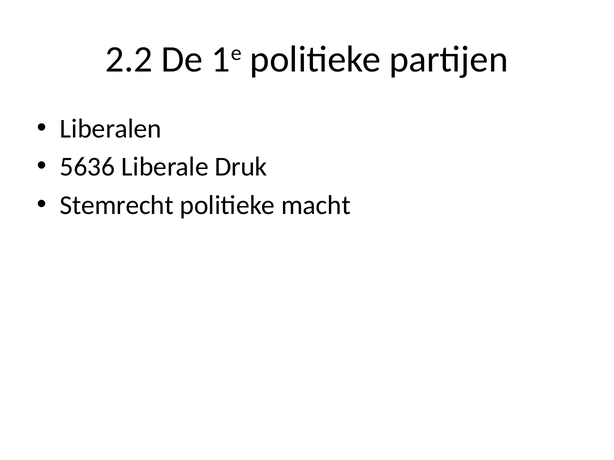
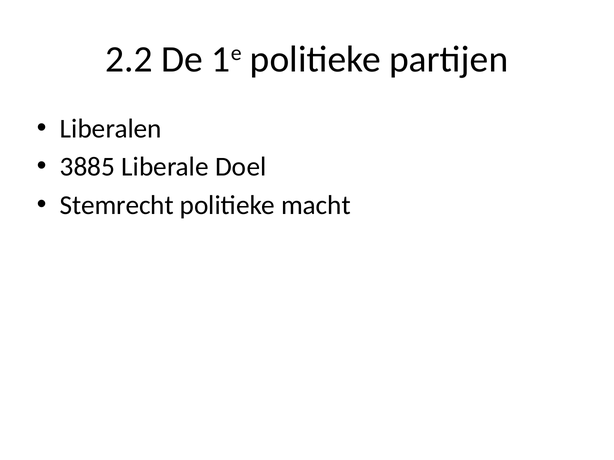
5636: 5636 -> 3885
Druk: Druk -> Doel
